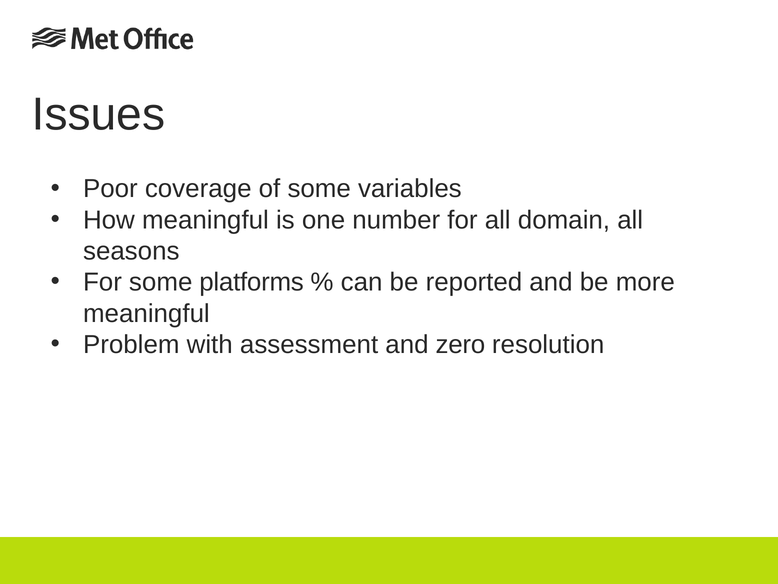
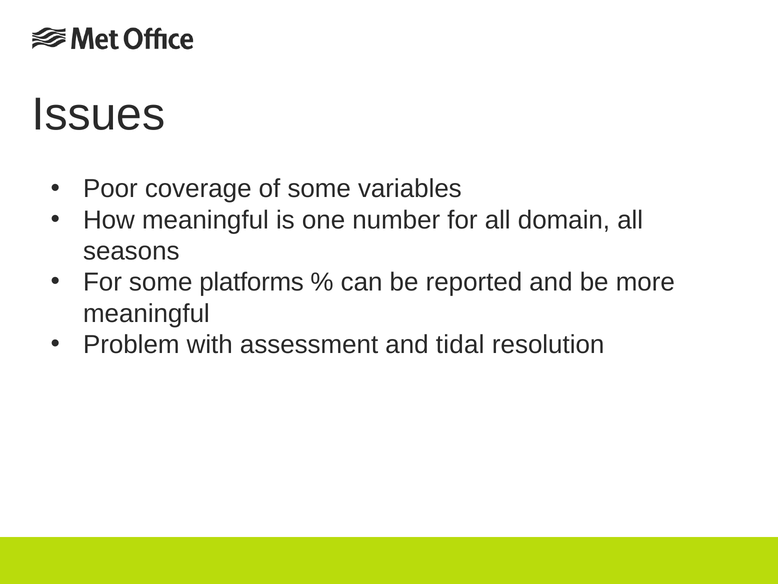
zero: zero -> tidal
